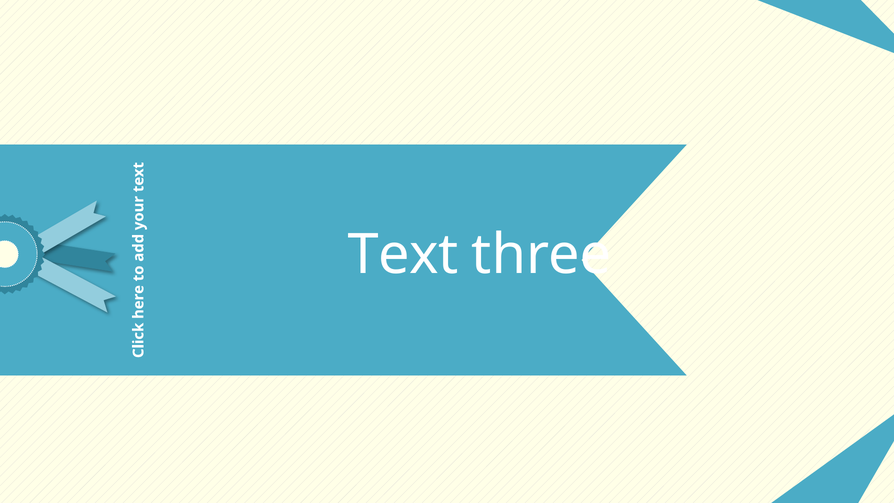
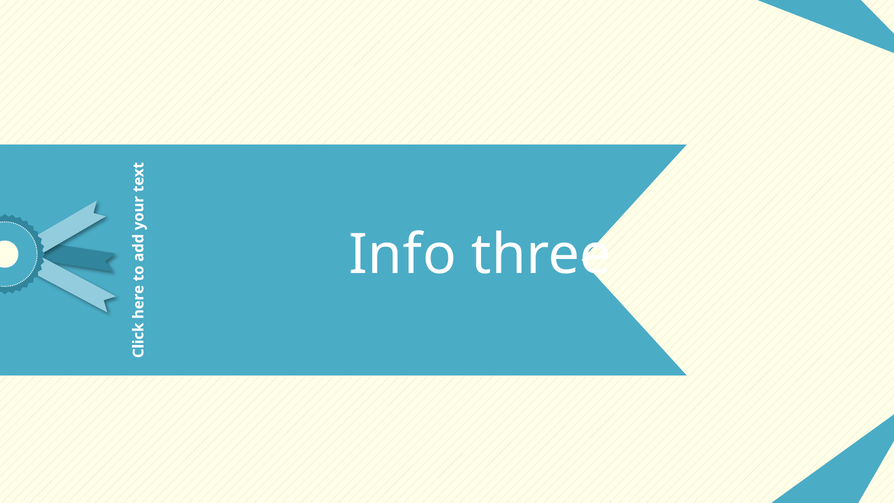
Text: Text -> Info
